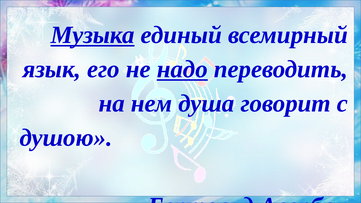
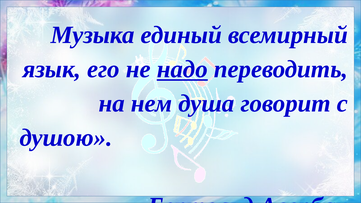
Музыка underline: present -> none
